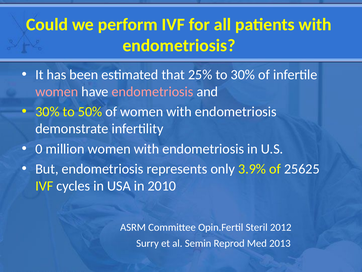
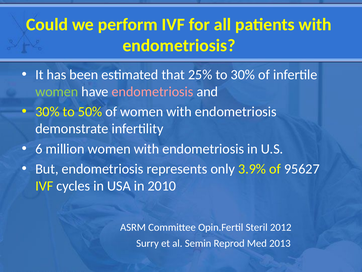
women at (57, 91) colour: pink -> light green
0: 0 -> 6
25625: 25625 -> 95627
